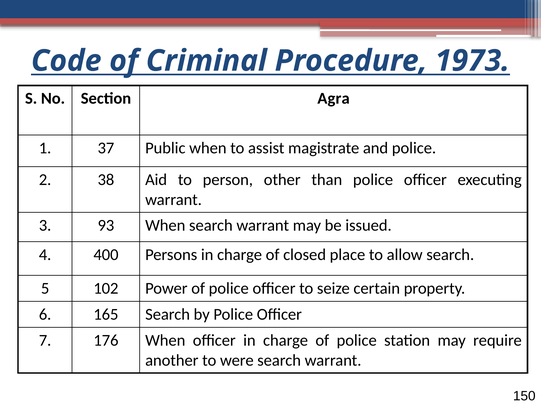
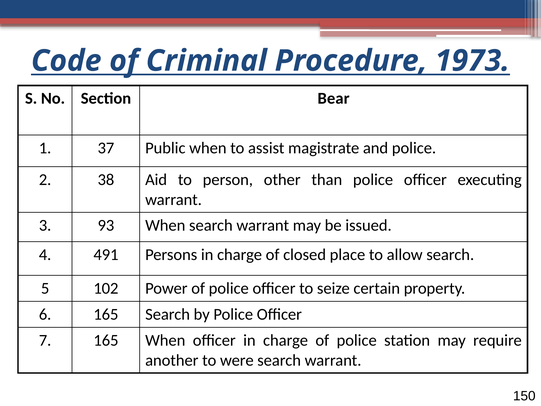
Agra: Agra -> Bear
400: 400 -> 491
7 176: 176 -> 165
